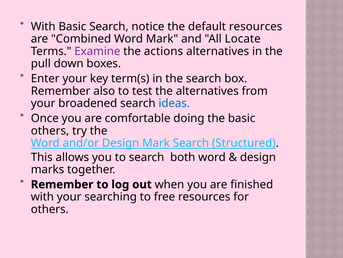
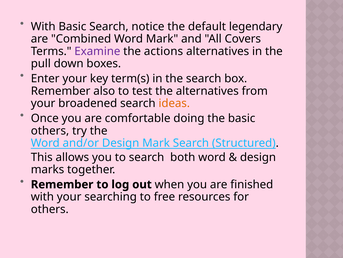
default resources: resources -> legendary
Locate: Locate -> Covers
ideas colour: blue -> orange
